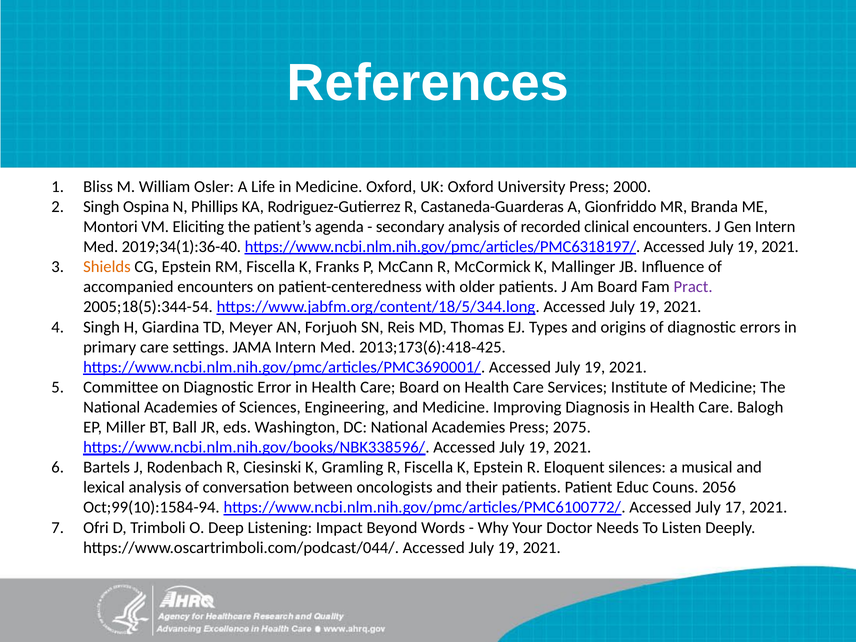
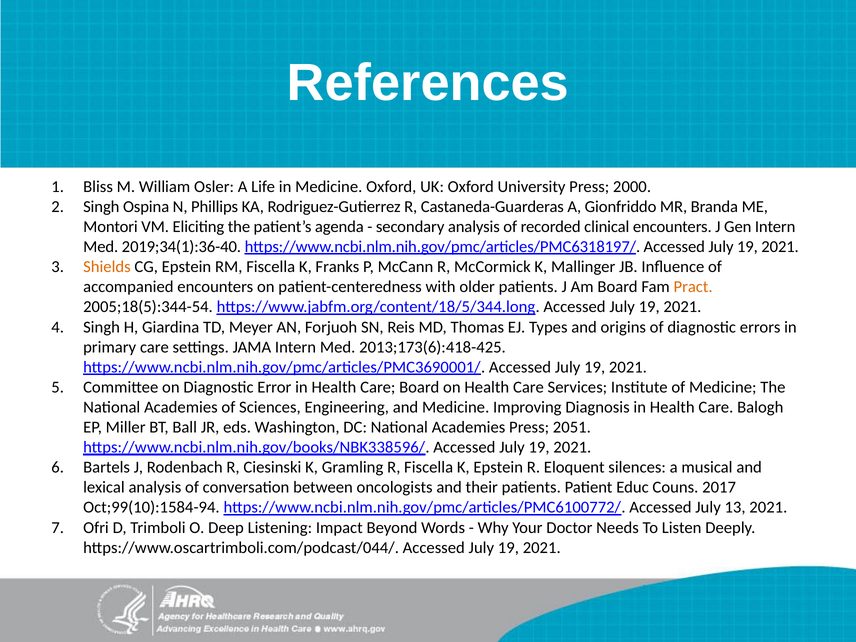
Pract colour: purple -> orange
2075: 2075 -> 2051
2056: 2056 -> 2017
17: 17 -> 13
